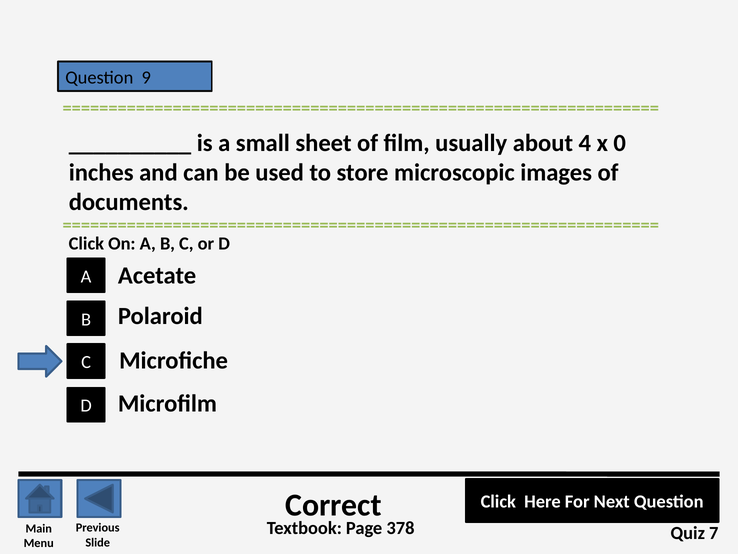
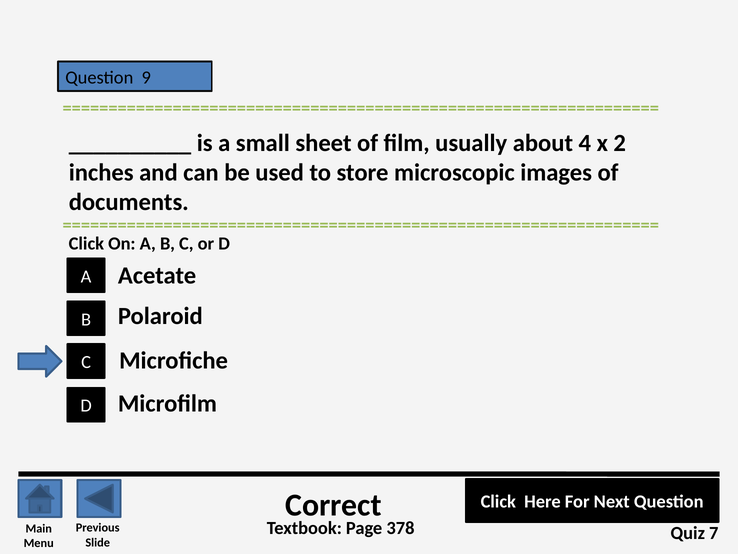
0: 0 -> 2
